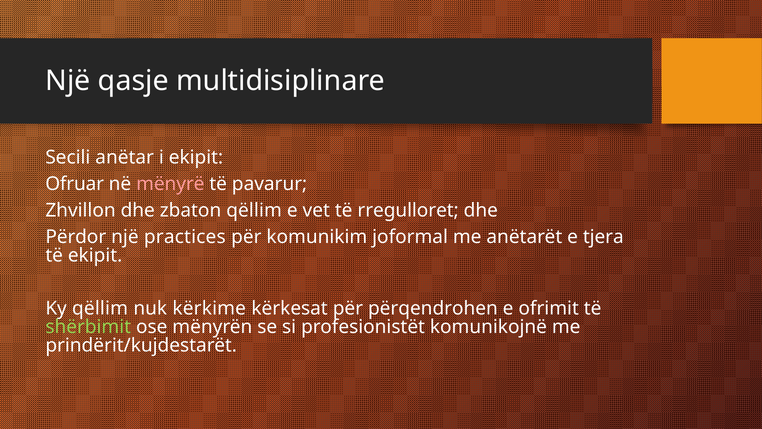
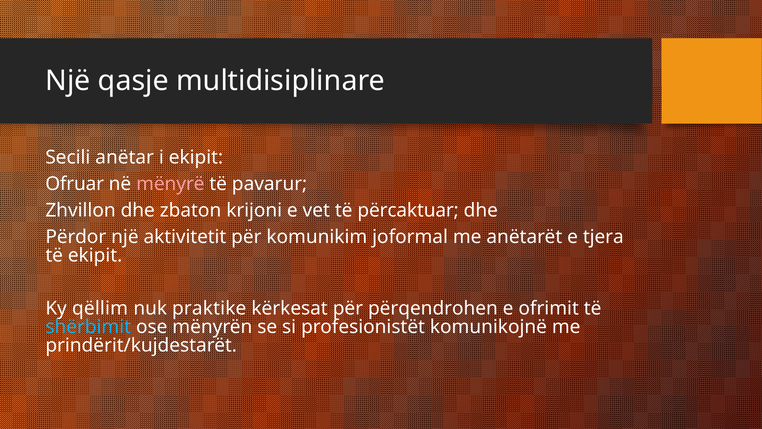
zbaton qëllim: qëllim -> krijoni
rregulloret: rregulloret -> përcaktuar
practices: practices -> aktivitetit
kërkime: kërkime -> praktike
shërbimit colour: light green -> light blue
